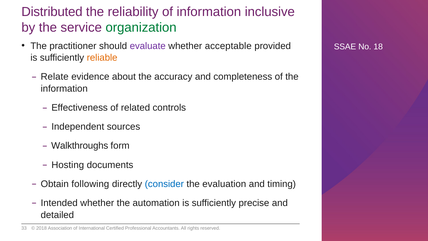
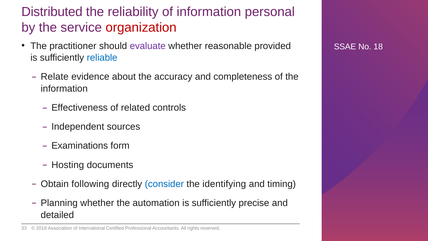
inclusive: inclusive -> personal
organization colour: green -> red
acceptable: acceptable -> reasonable
reliable colour: orange -> blue
Walkthroughs: Walkthroughs -> Examinations
evaluation: evaluation -> identifying
Intended: Intended -> Planning
